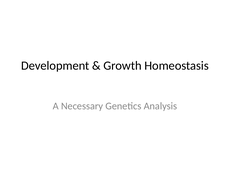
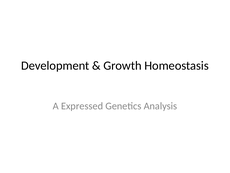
Necessary: Necessary -> Expressed
